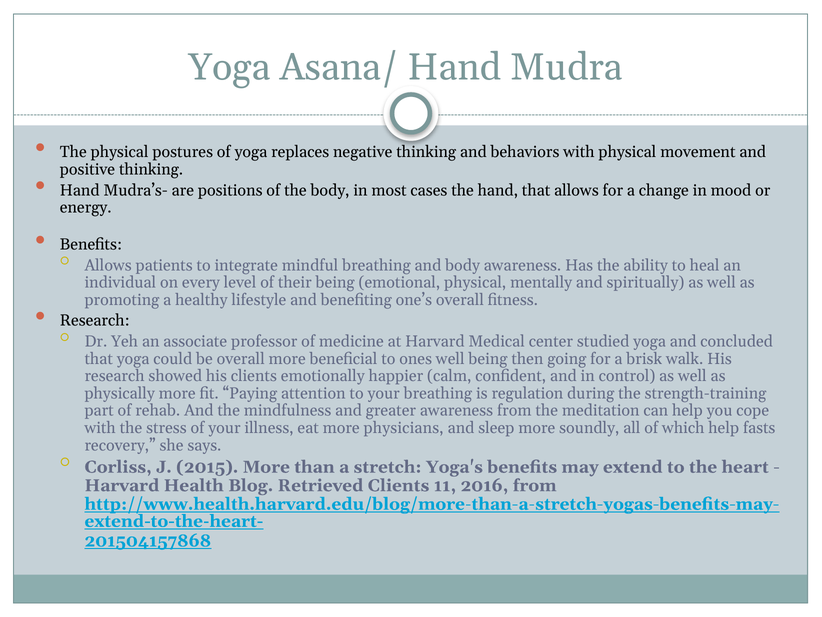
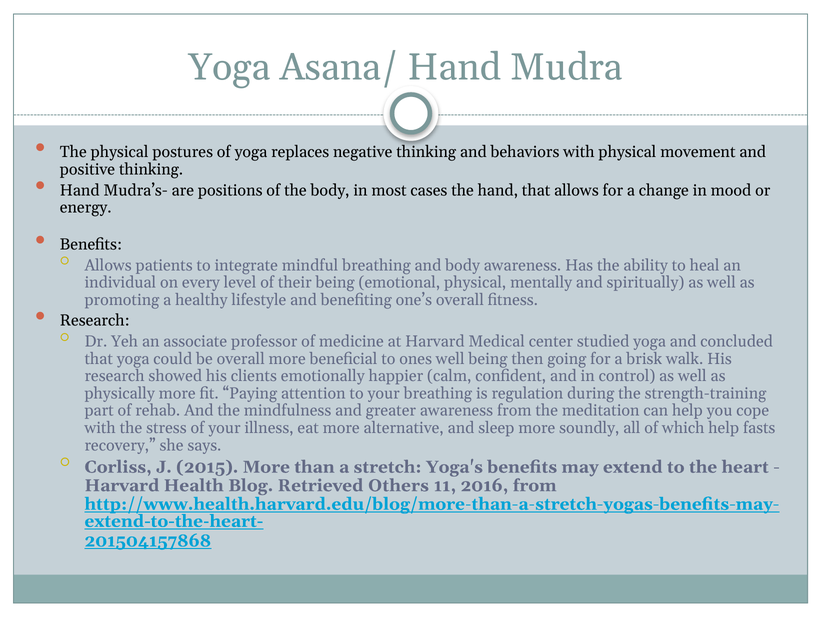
physicians: physicians -> alternative
Retrieved Clients: Clients -> Others
